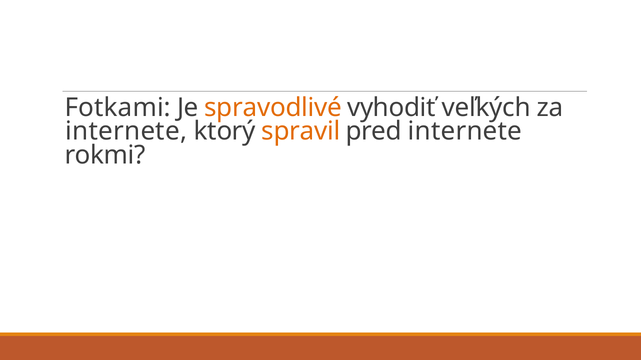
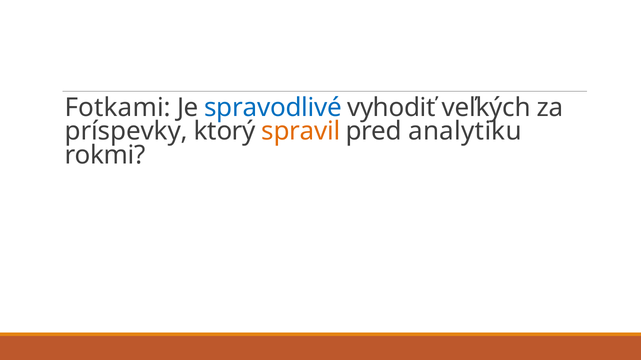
spravodlivé colour: orange -> blue
internete at (126, 132): internete -> príspevky
pred internete: internete -> analytiku
